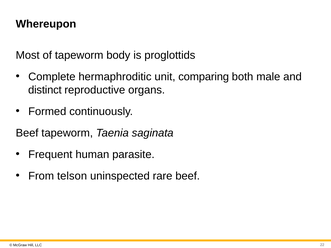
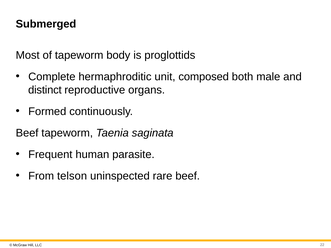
Whereupon: Whereupon -> Submerged
comparing: comparing -> composed
